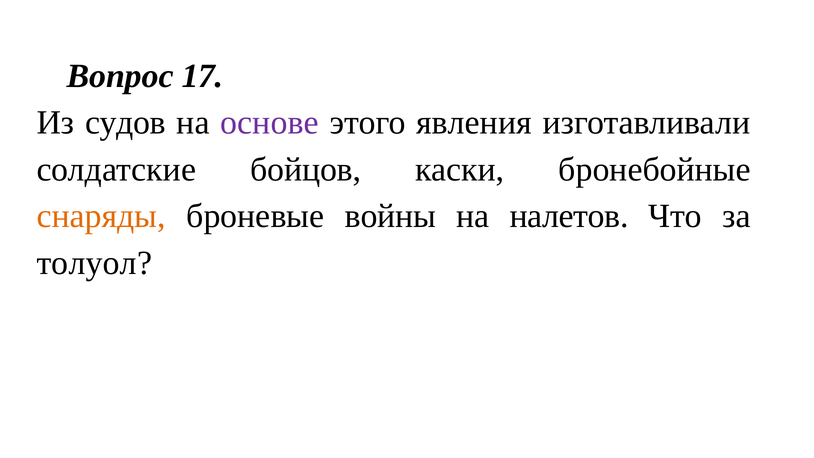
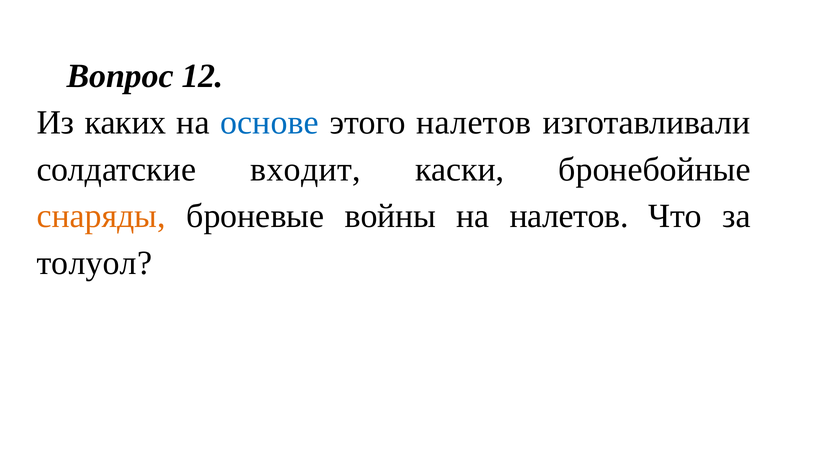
17: 17 -> 12
судов: судов -> каких
основе colour: purple -> blue
этого явления: явления -> налетов
бойцов: бойцов -> входит
